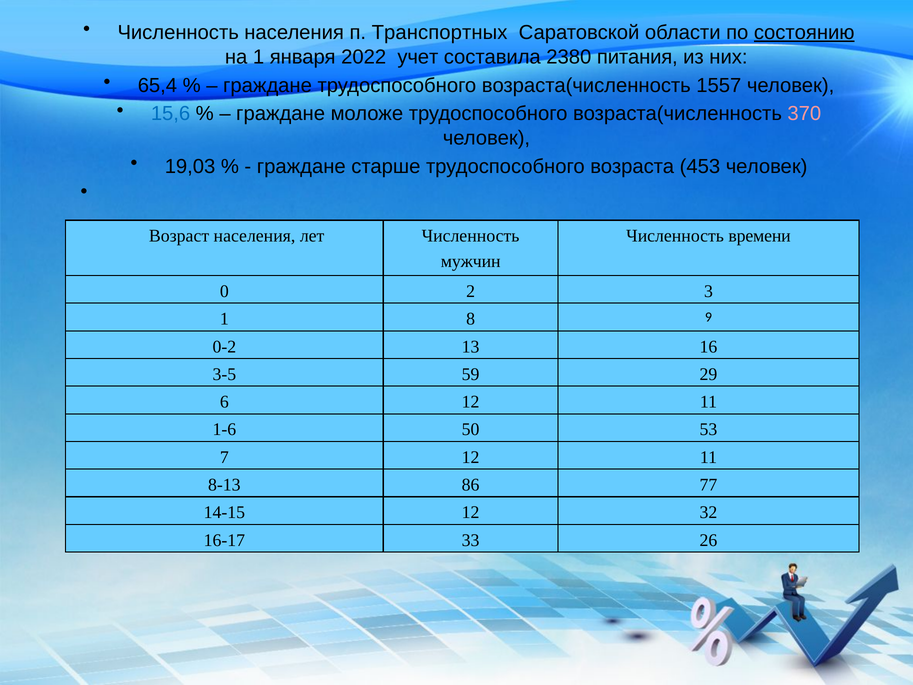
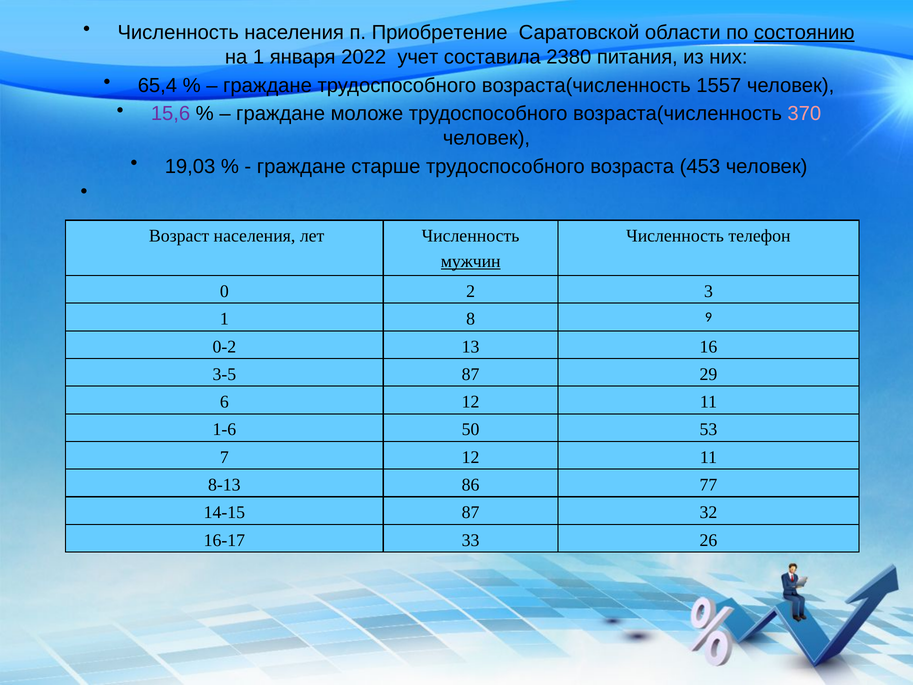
Транспортных: Транспортных -> Приобретение
15,6 colour: blue -> purple
времени: времени -> телефон
мужчин underline: none -> present
3-5 59: 59 -> 87
14-15 12: 12 -> 87
